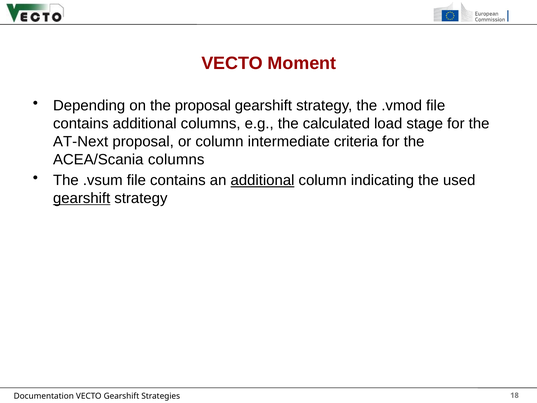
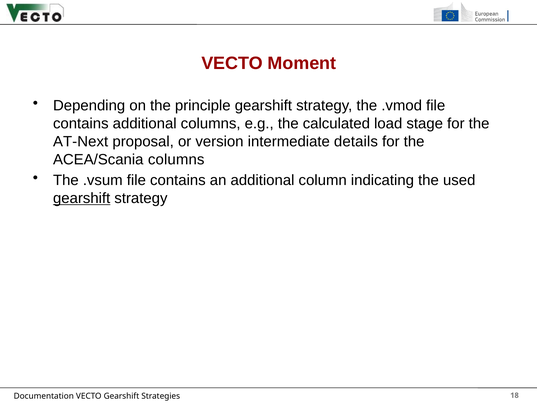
the proposal: proposal -> principle
or column: column -> version
criteria: criteria -> details
additional at (263, 180) underline: present -> none
